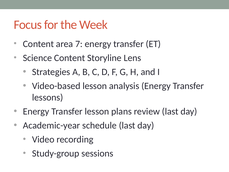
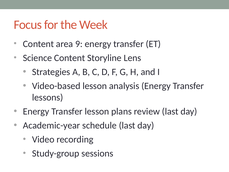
7: 7 -> 9
